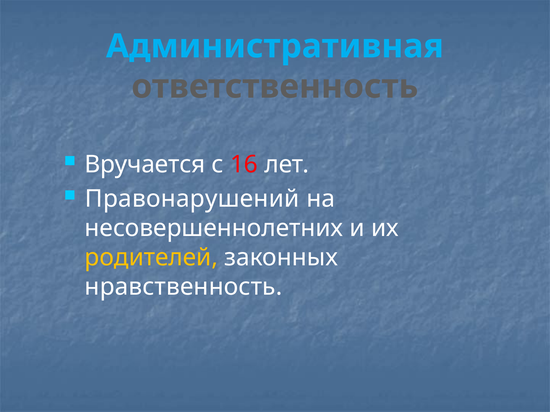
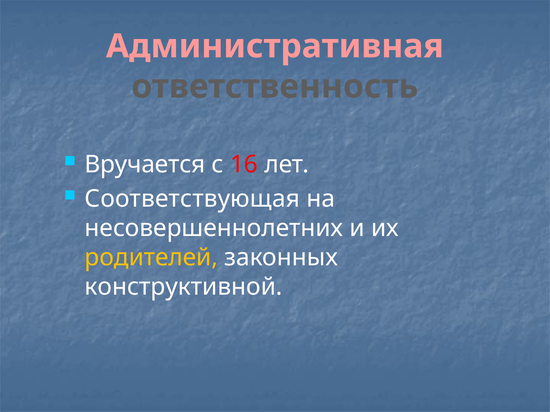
Административная colour: light blue -> pink
Правонарушений: Правонарушений -> Соответствующая
нравственность: нравственность -> конструктивной
